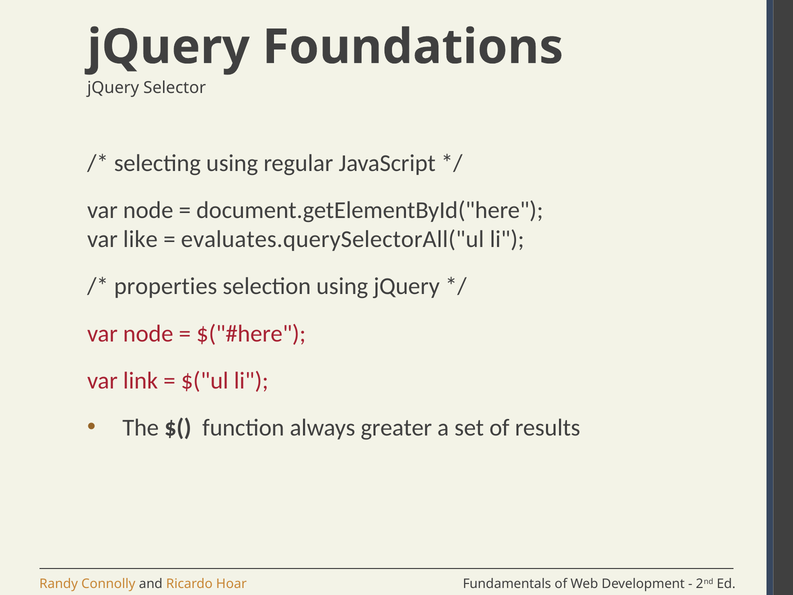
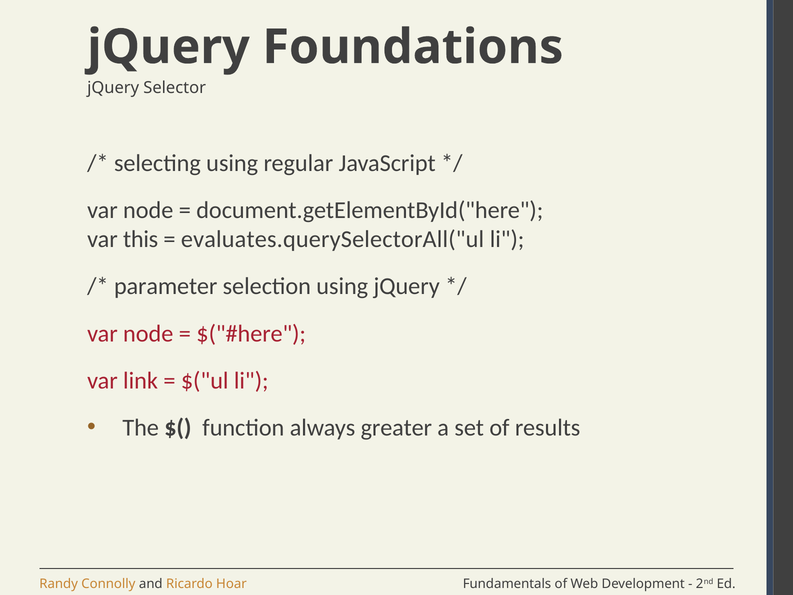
like: like -> this
properties: properties -> parameter
